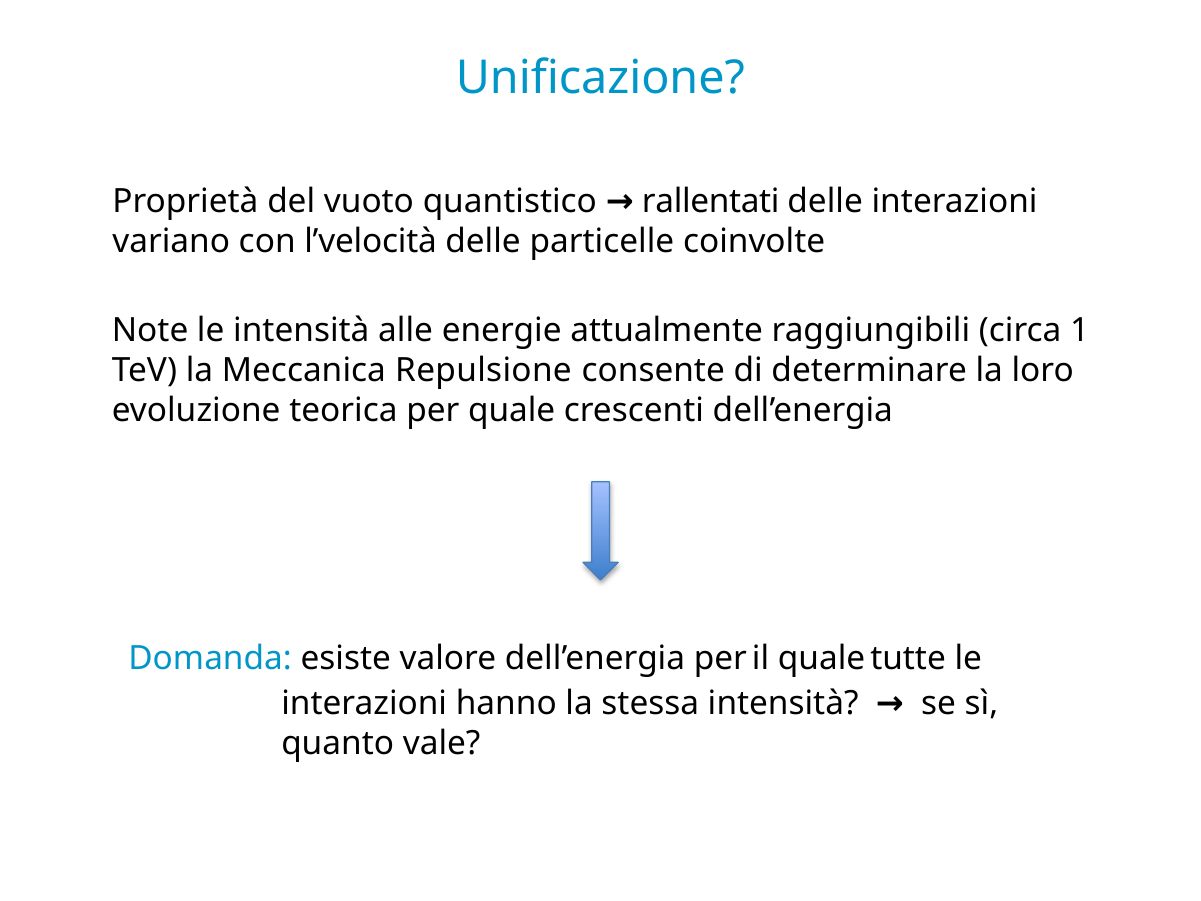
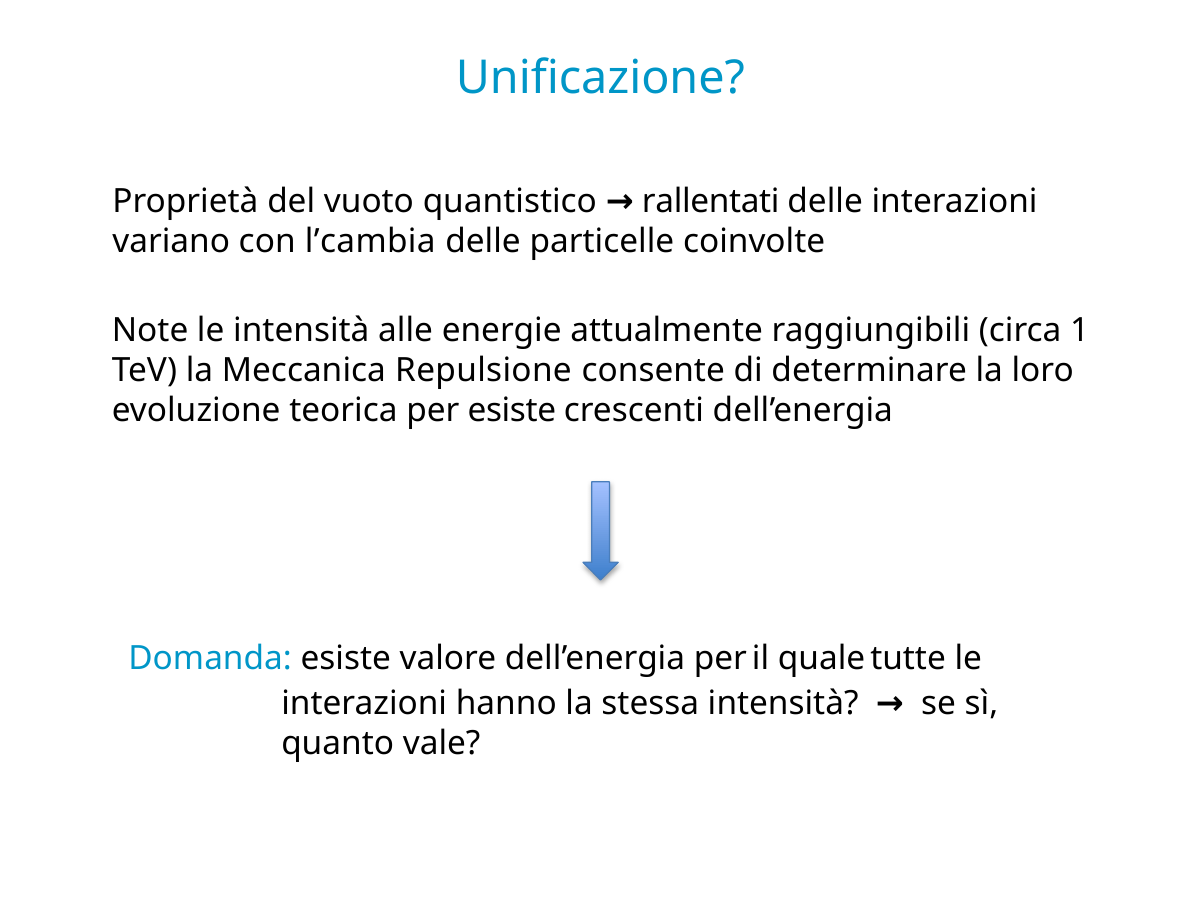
l’velocità: l’velocità -> l’cambia
per quale: quale -> esiste
